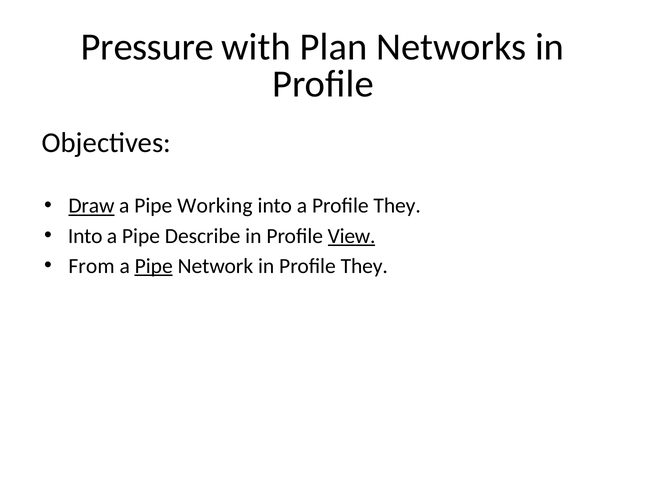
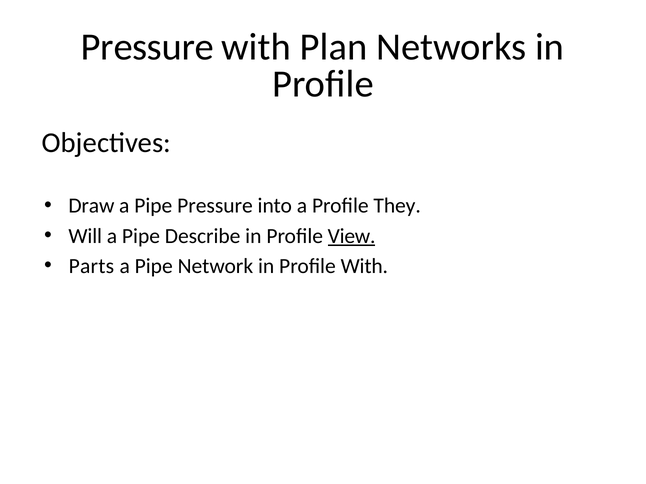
Draw underline: present -> none
Pipe Working: Working -> Pressure
Into at (85, 236): Into -> Will
From: From -> Parts
Pipe at (154, 266) underline: present -> none
in Profile They: They -> With
